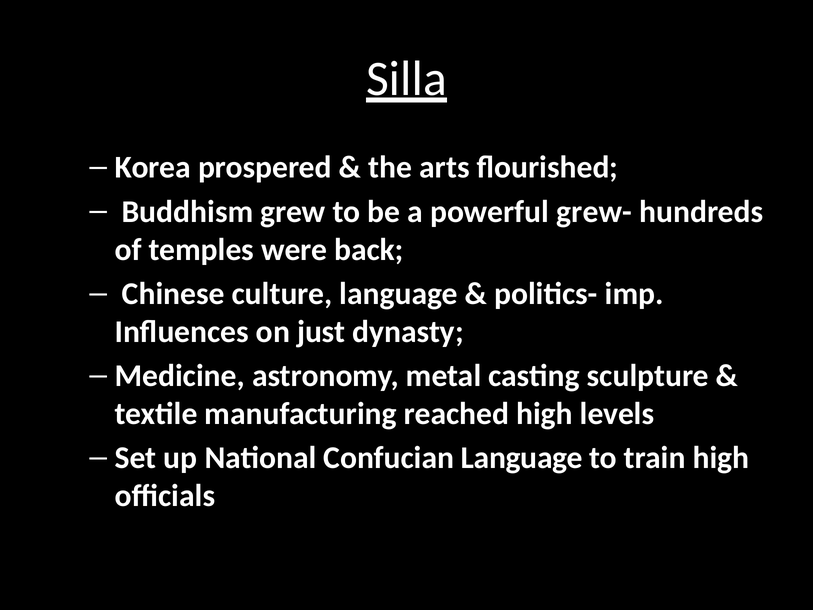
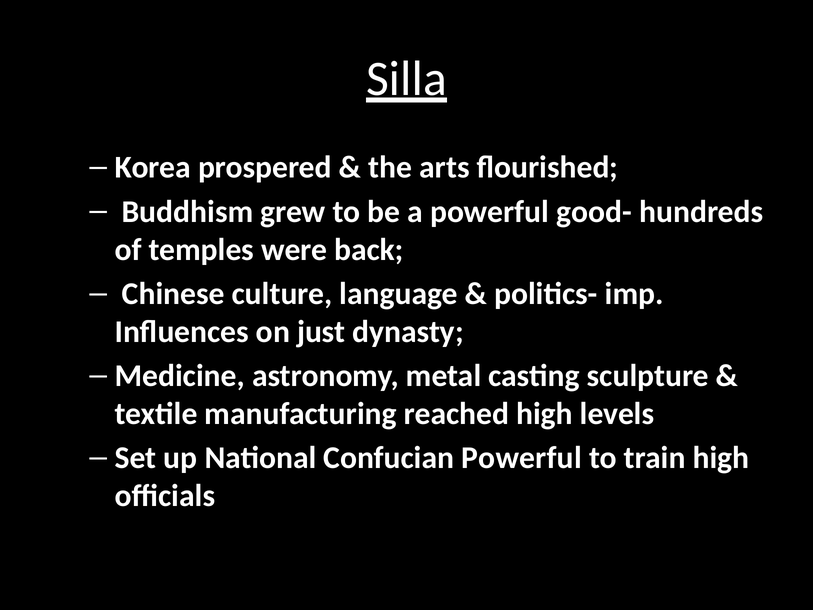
grew-: grew- -> good-
Confucian Language: Language -> Powerful
